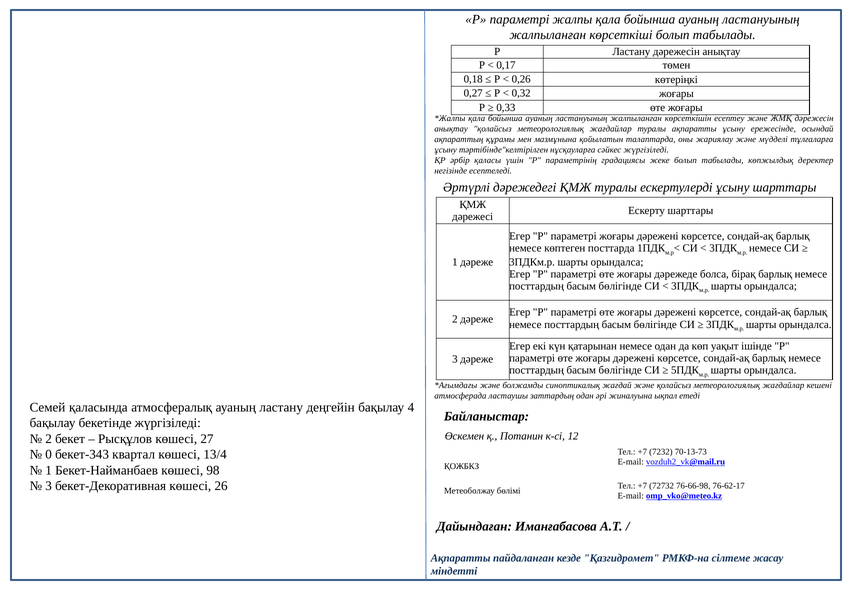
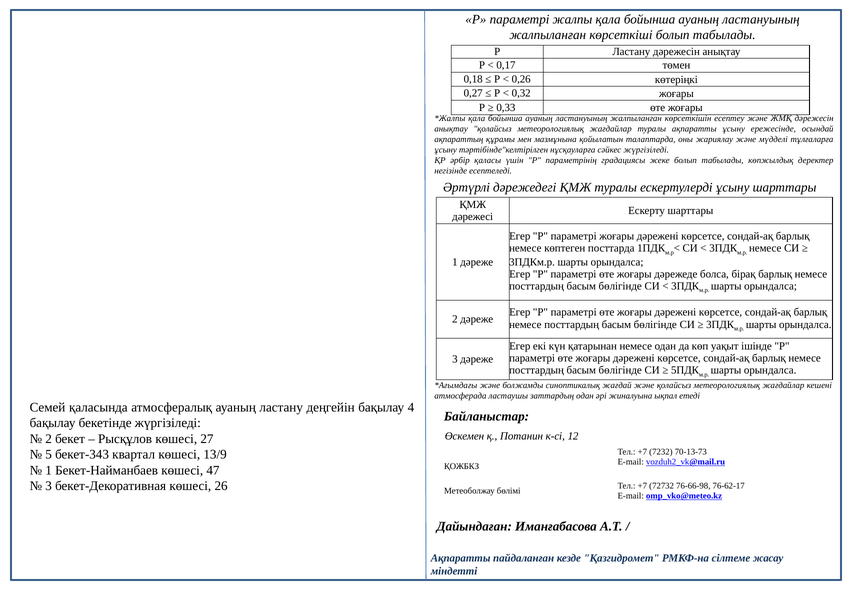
0: 0 -> 5
13/4: 13/4 -> 13/9
98: 98 -> 47
